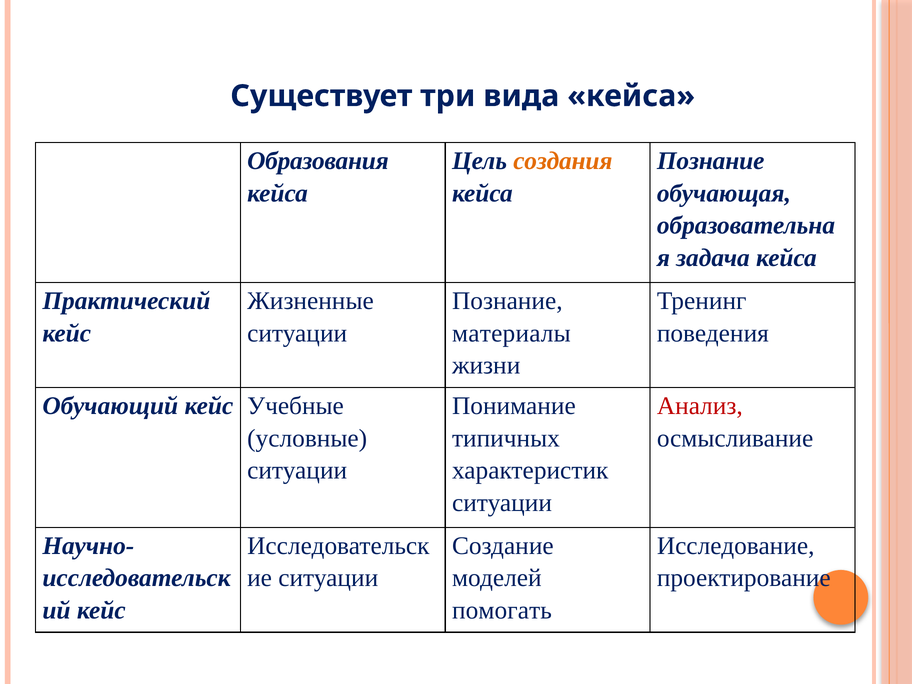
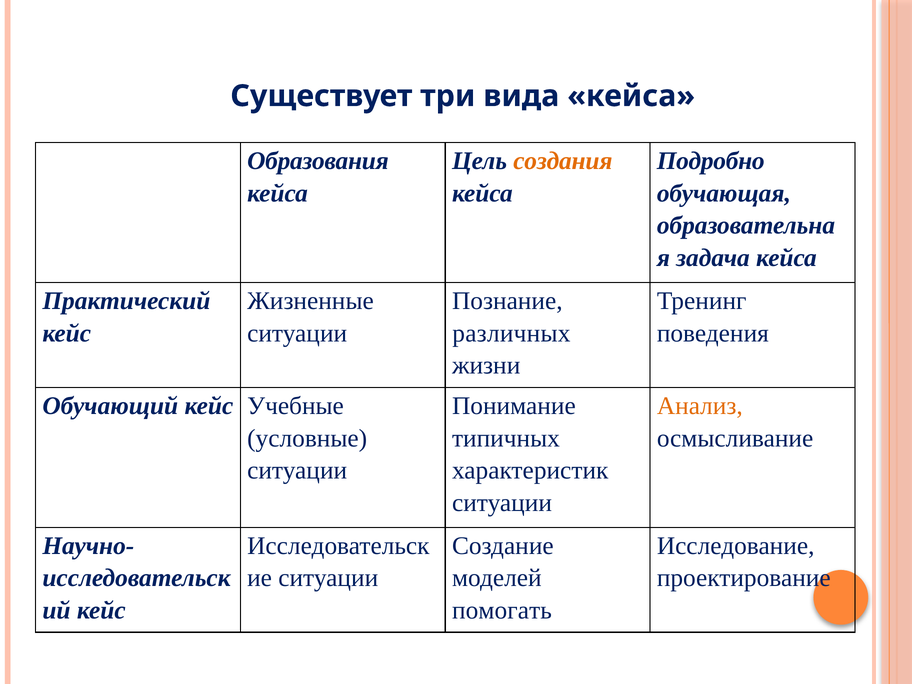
Познание at (711, 161): Познание -> Подробно
материалы: материалы -> различных
Анализ colour: red -> orange
